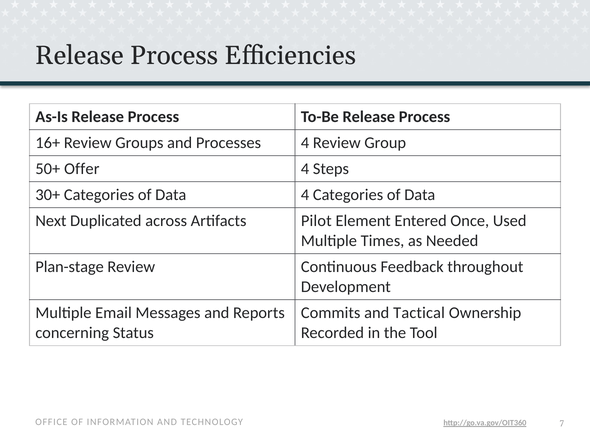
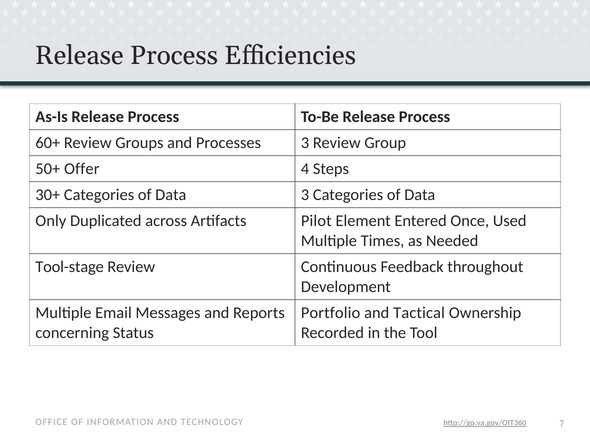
16+: 16+ -> 60+
Processes 4: 4 -> 3
Data 4: 4 -> 3
Next: Next -> Only
Plan-stage: Plan-stage -> Tool-stage
Commits: Commits -> Portfolio
